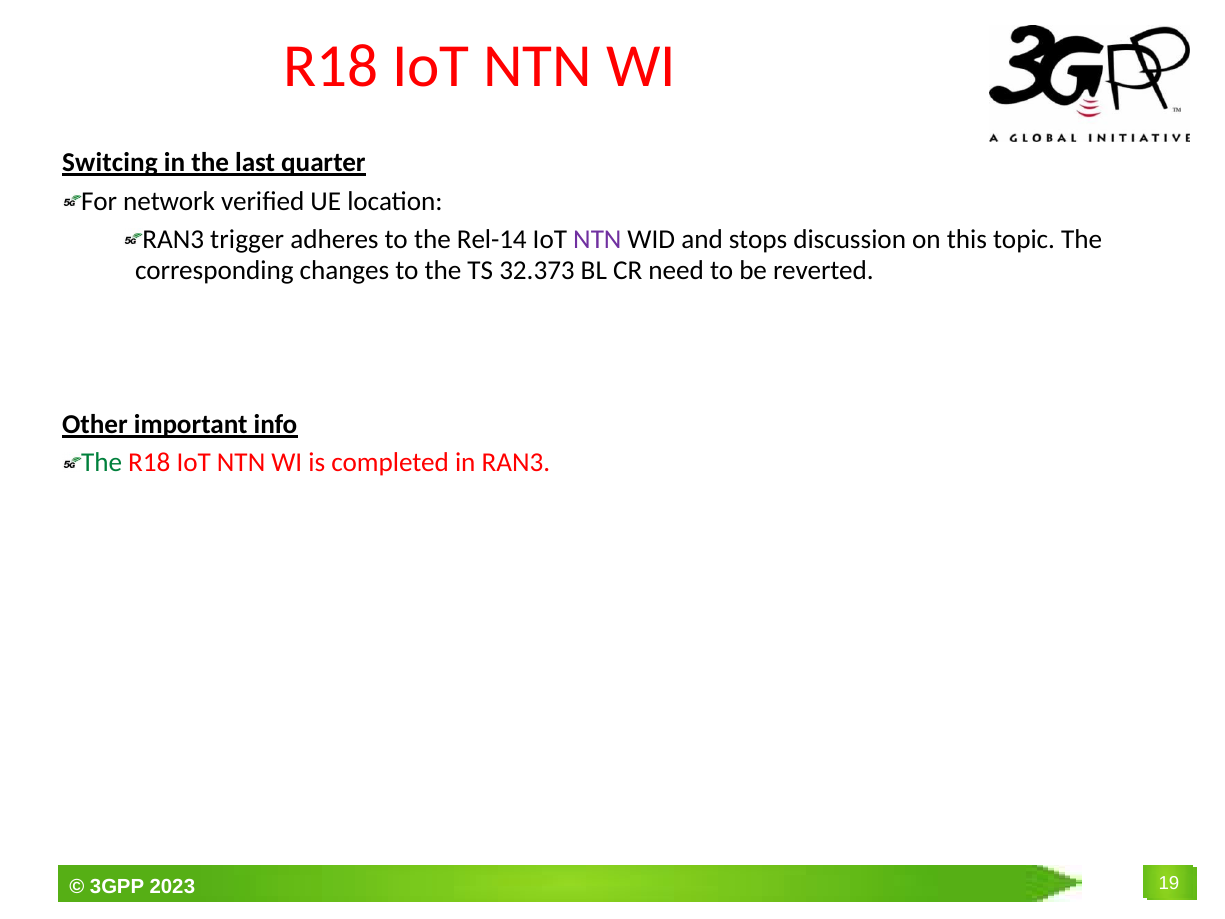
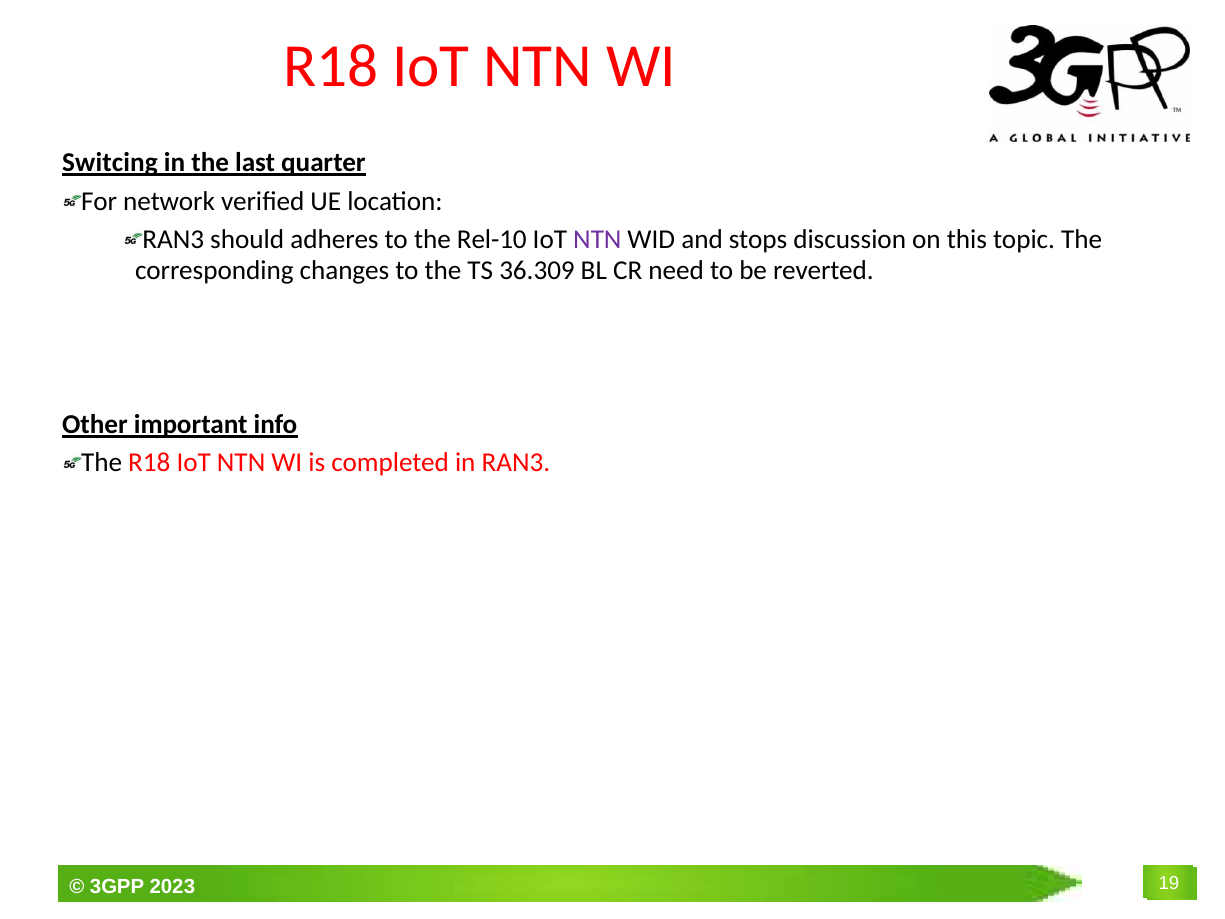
trigger: trigger -> should
Rel-14: Rel-14 -> Rel-10
32.373: 32.373 -> 36.309
The at (102, 463) colour: green -> black
